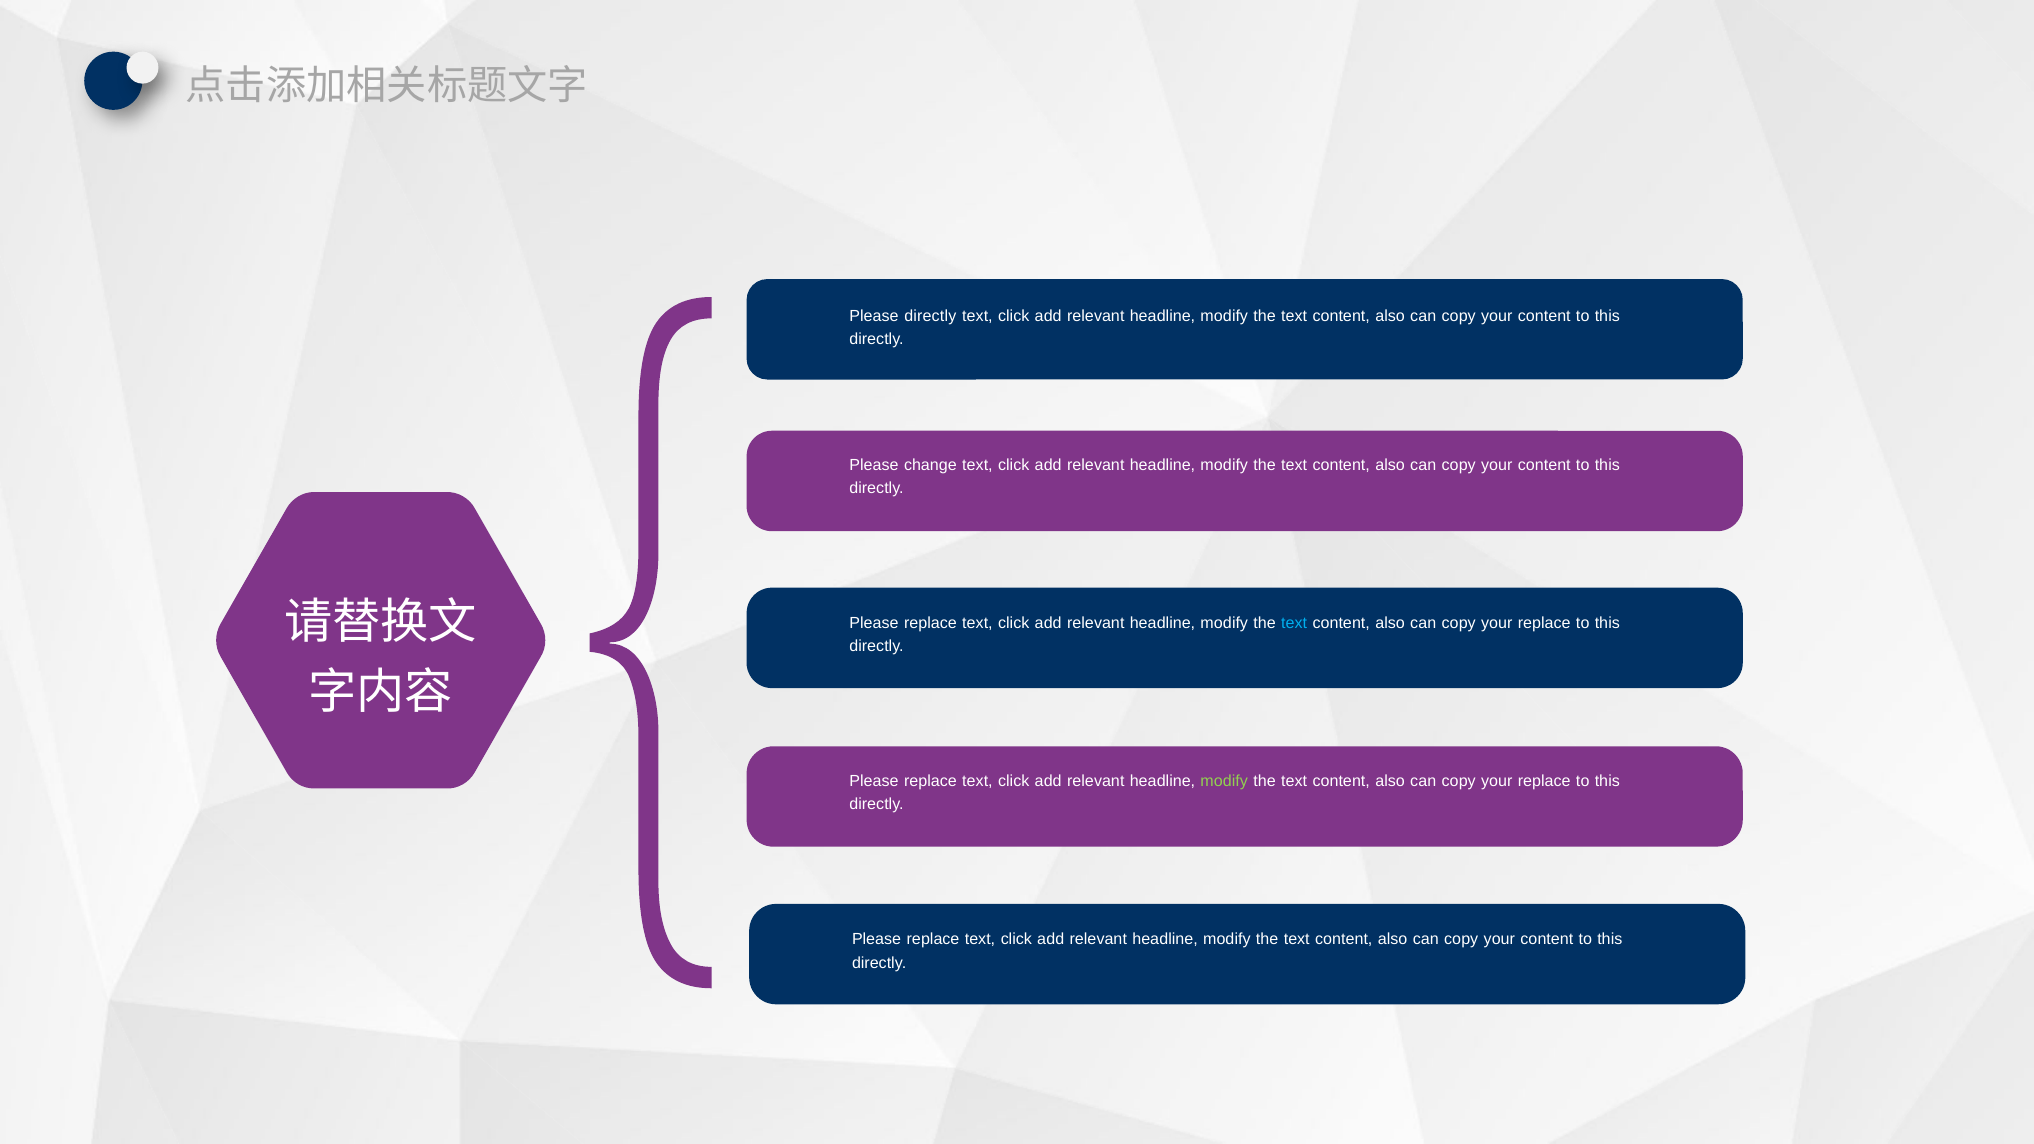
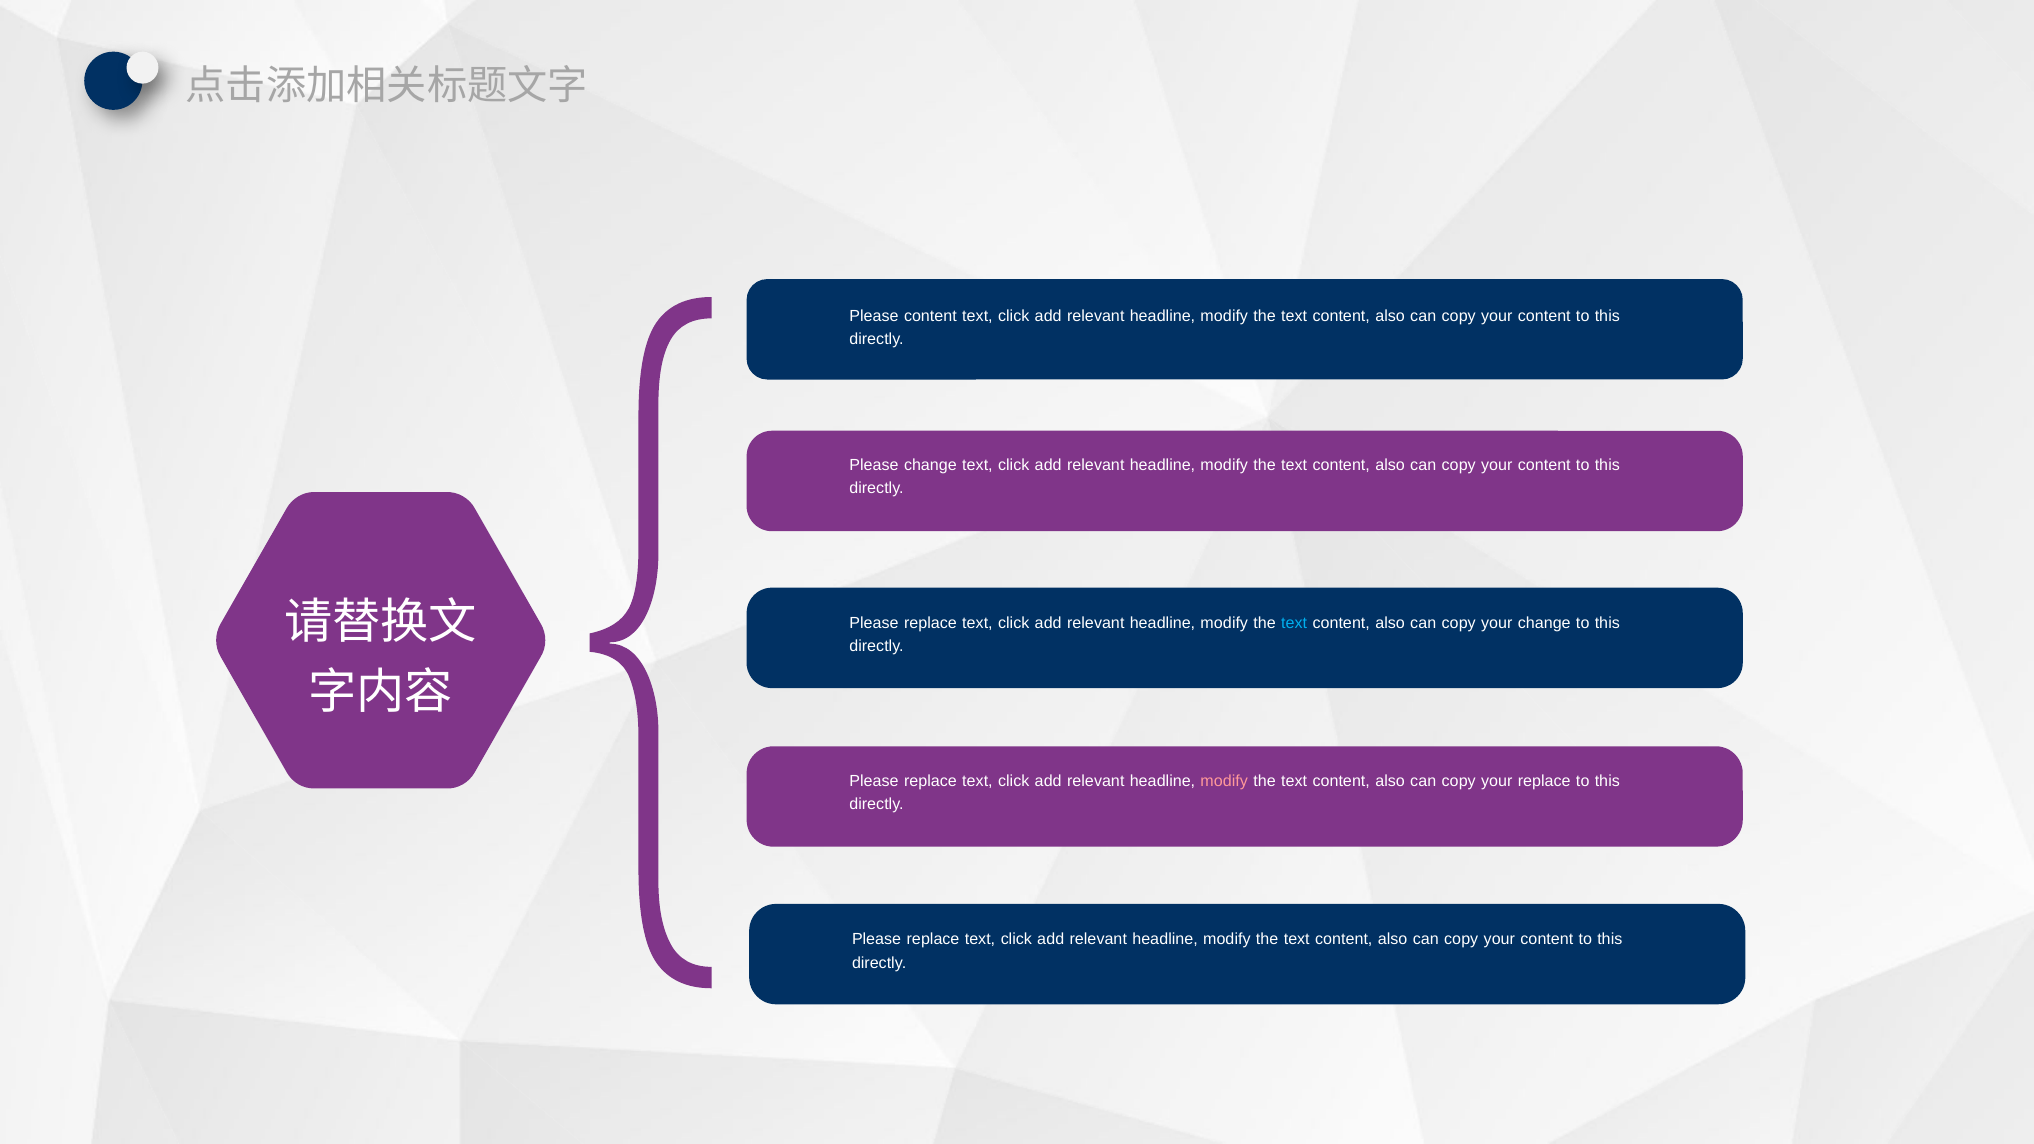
Please directly: directly -> content
replace at (1544, 623): replace -> change
modify at (1224, 782) colour: light green -> pink
